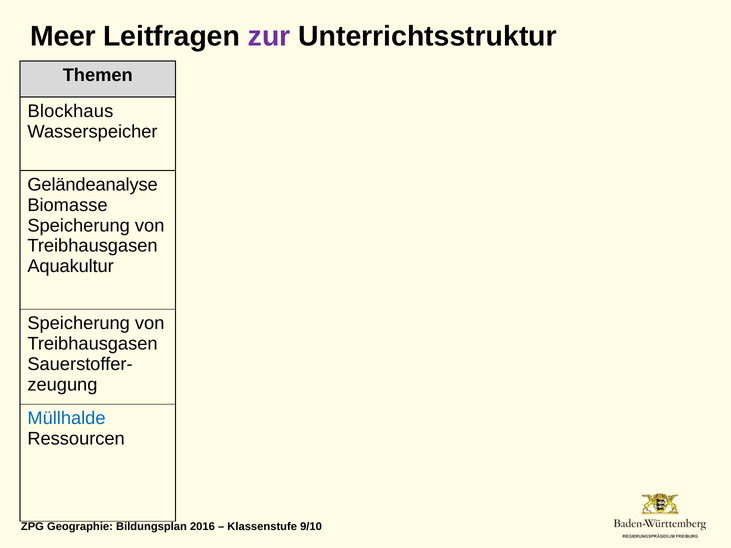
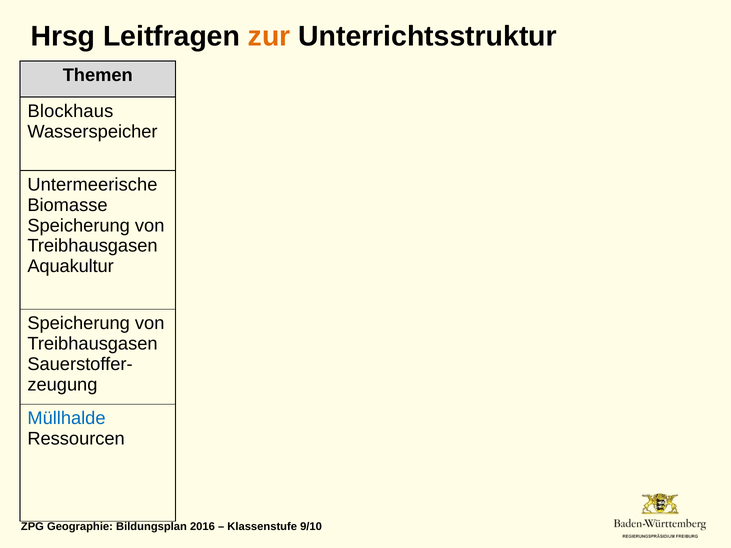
Meer: Meer -> Hrsg
zur colour: purple -> orange
Geländeanalyse: Geländeanalyse -> Untermeerische
